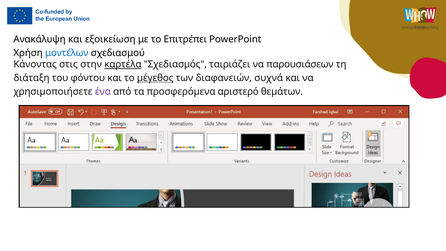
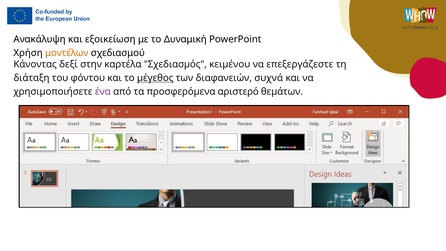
Επιτρέπει: Επιτρέπει -> Δυναμική
μοντέλων colour: blue -> orange
στις: στις -> δεξί
καρτέλα underline: present -> none
ταιριάζει: ταιριάζει -> κειμένου
παρουσιάσεων: παρουσιάσεων -> επεξεργάζεστε
